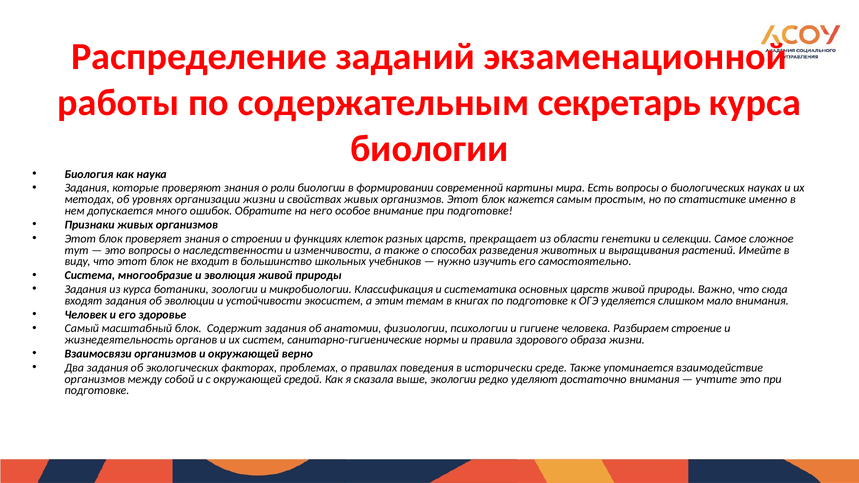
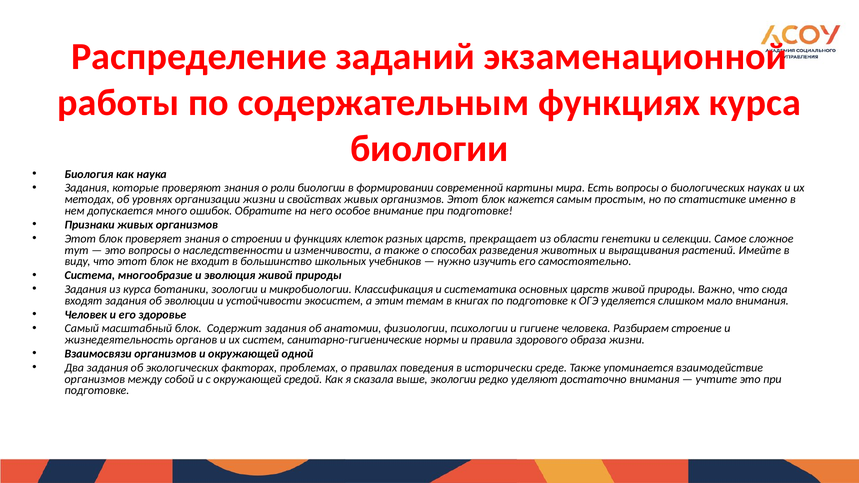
содержательным секретарь: секретарь -> функциях
верно: верно -> одной
